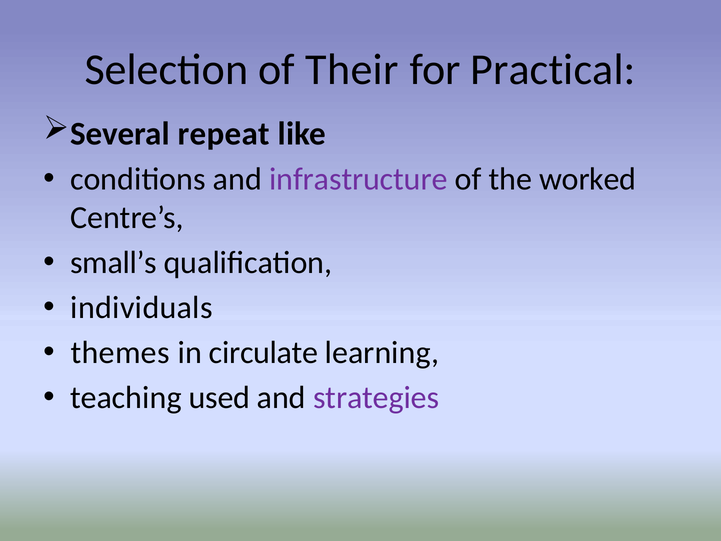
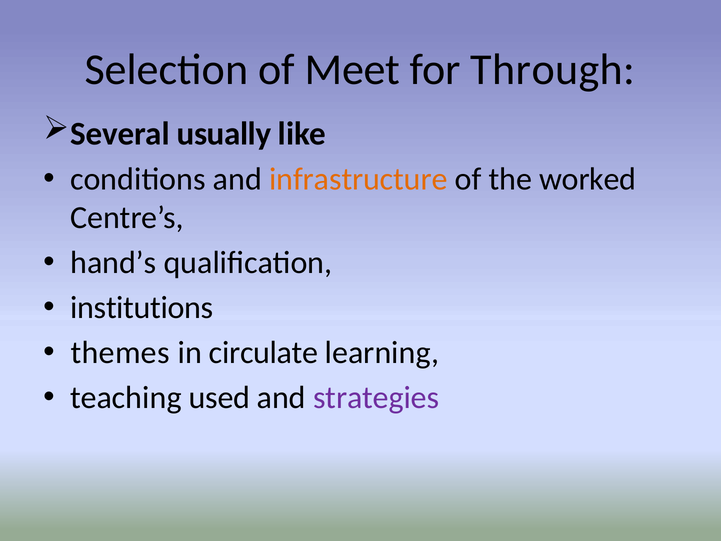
Their: Their -> Meet
Practical: Practical -> Through
repeat: repeat -> usually
infrastructure colour: purple -> orange
small’s: small’s -> hand’s
individuals: individuals -> institutions
